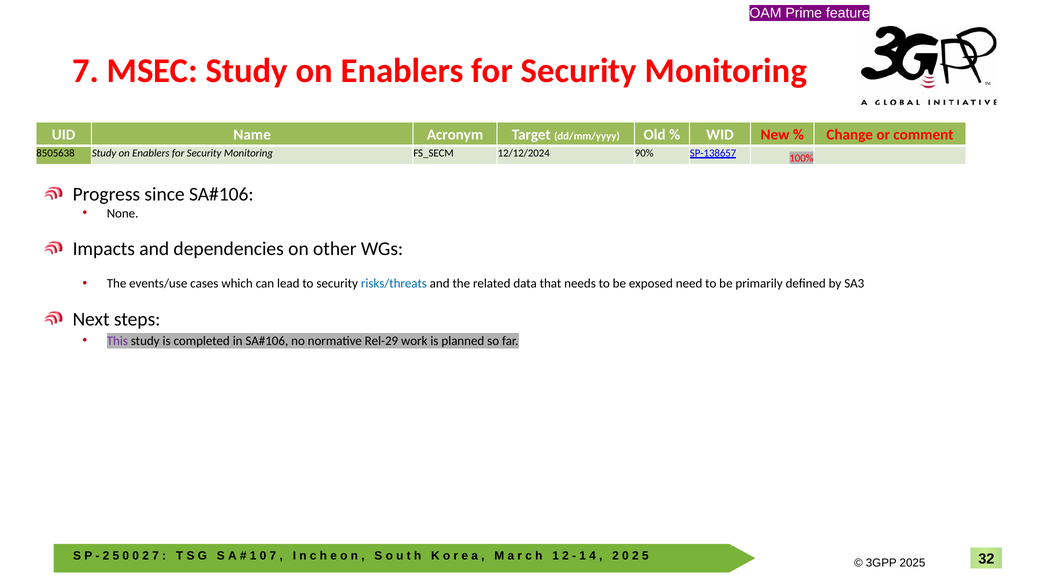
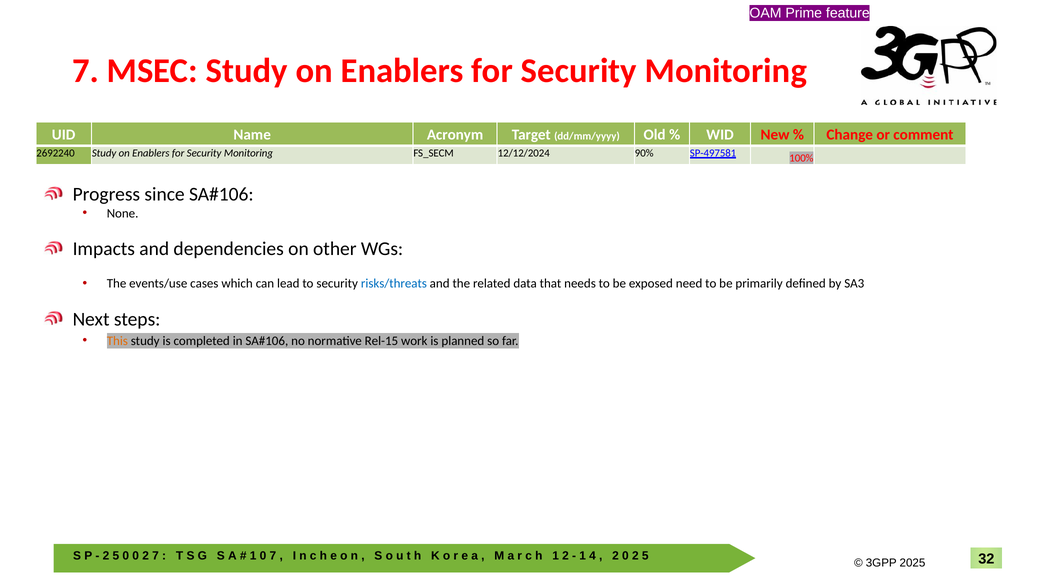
8505638: 8505638 -> 2692240
SP-138657: SP-138657 -> SP-497581
This colour: purple -> orange
Rel-29: Rel-29 -> Rel-15
